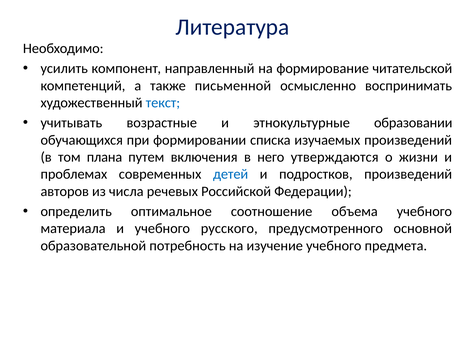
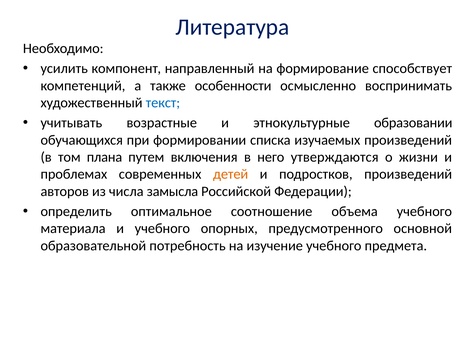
читательской: читательской -> способствует
письменной: письменной -> особенности
детей colour: blue -> orange
речевых: речевых -> замысла
русского: русского -> опорных
